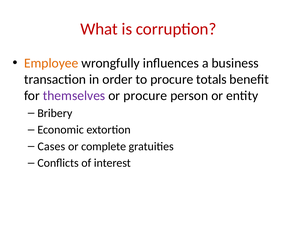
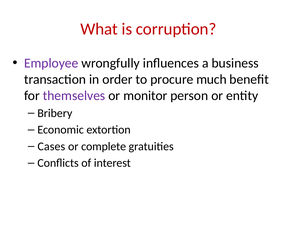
Employee colour: orange -> purple
totals: totals -> much
or procure: procure -> monitor
